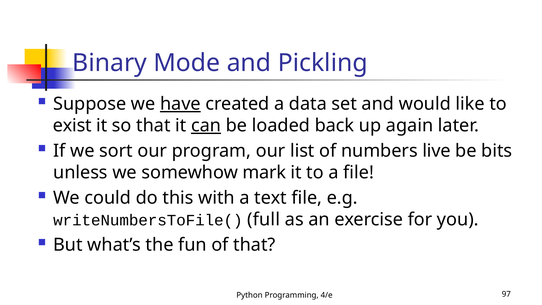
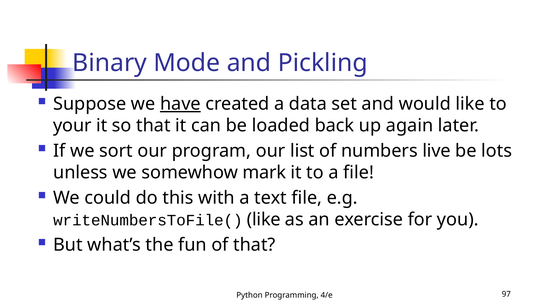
exist: exist -> your
can underline: present -> none
bits: bits -> lots
writeNumbersToFile( full: full -> like
